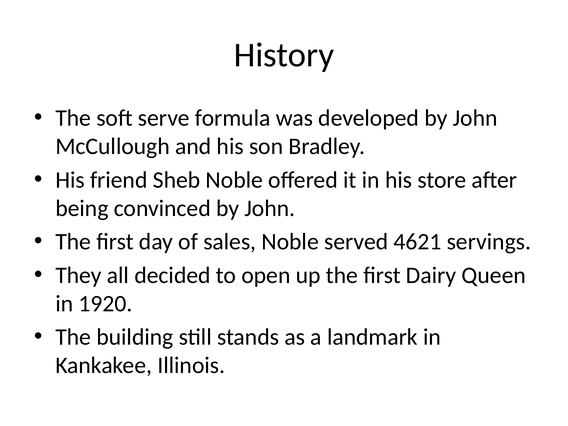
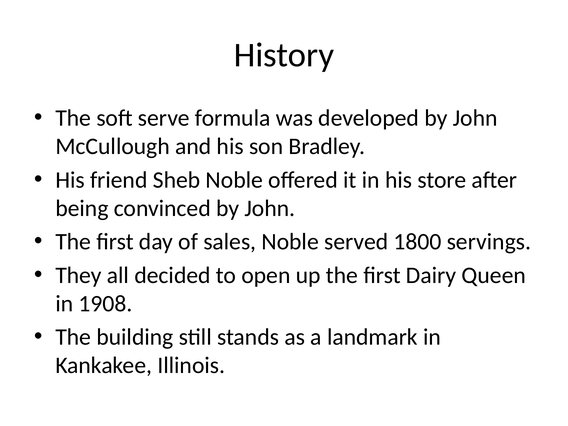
4621: 4621 -> 1800
1920: 1920 -> 1908
